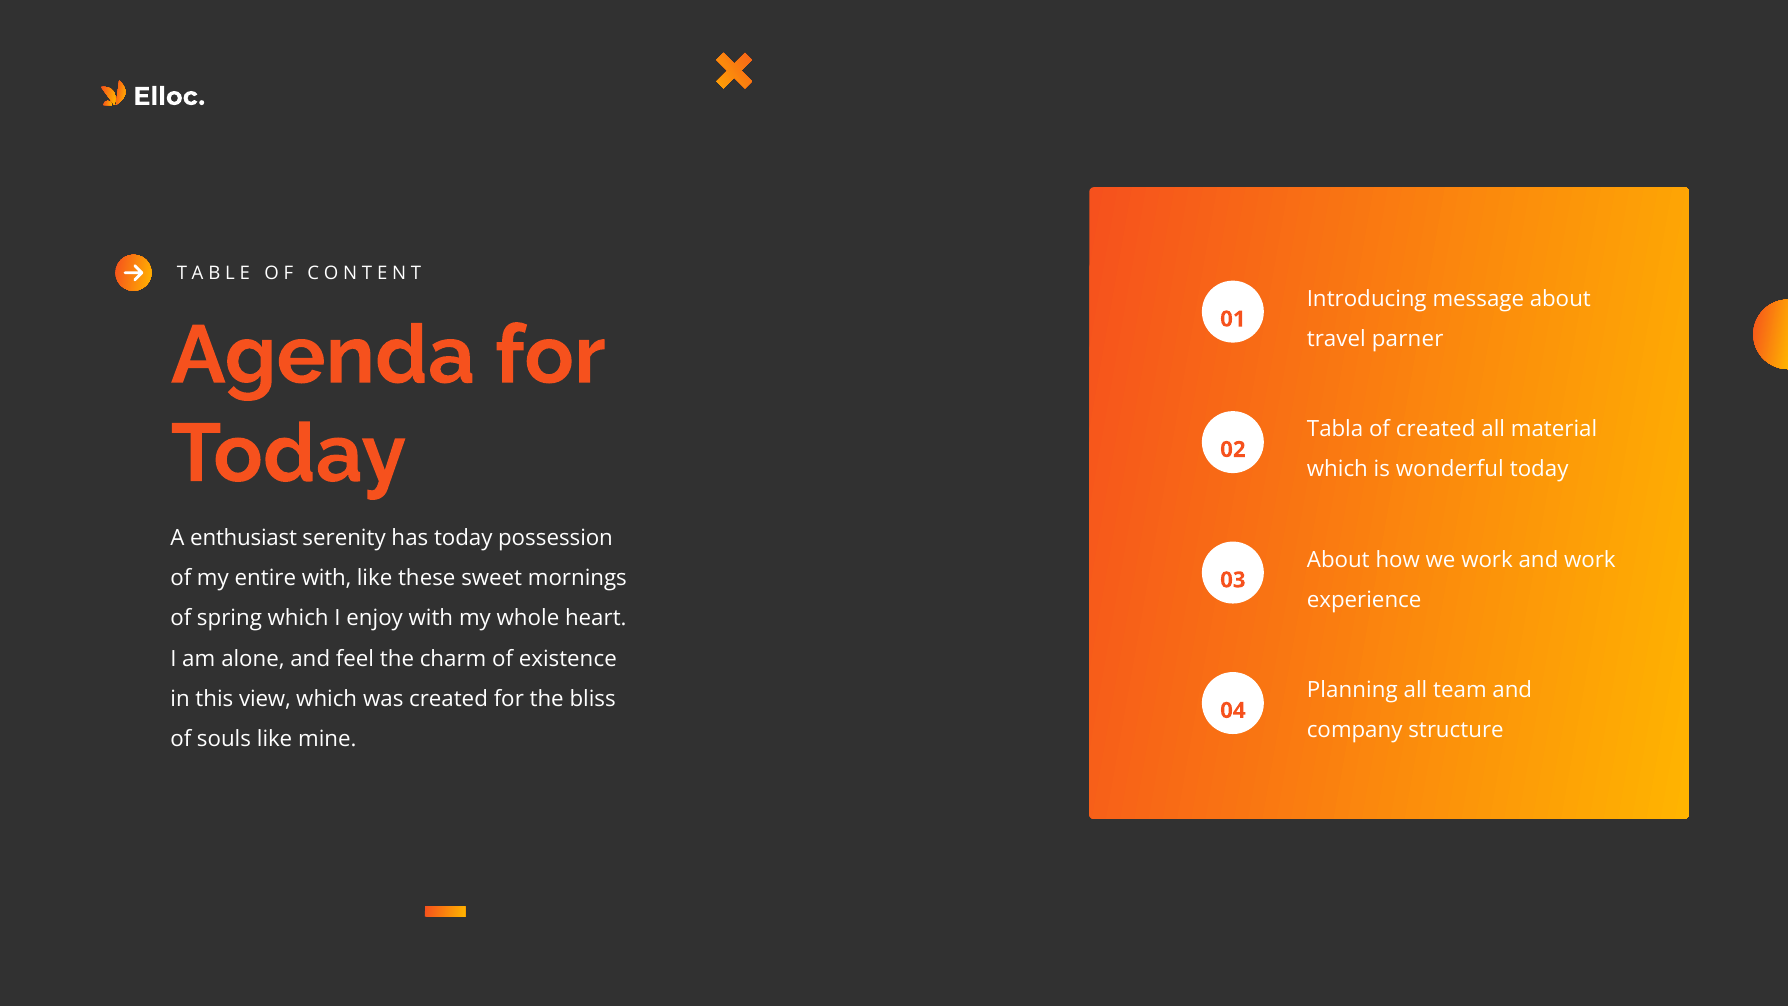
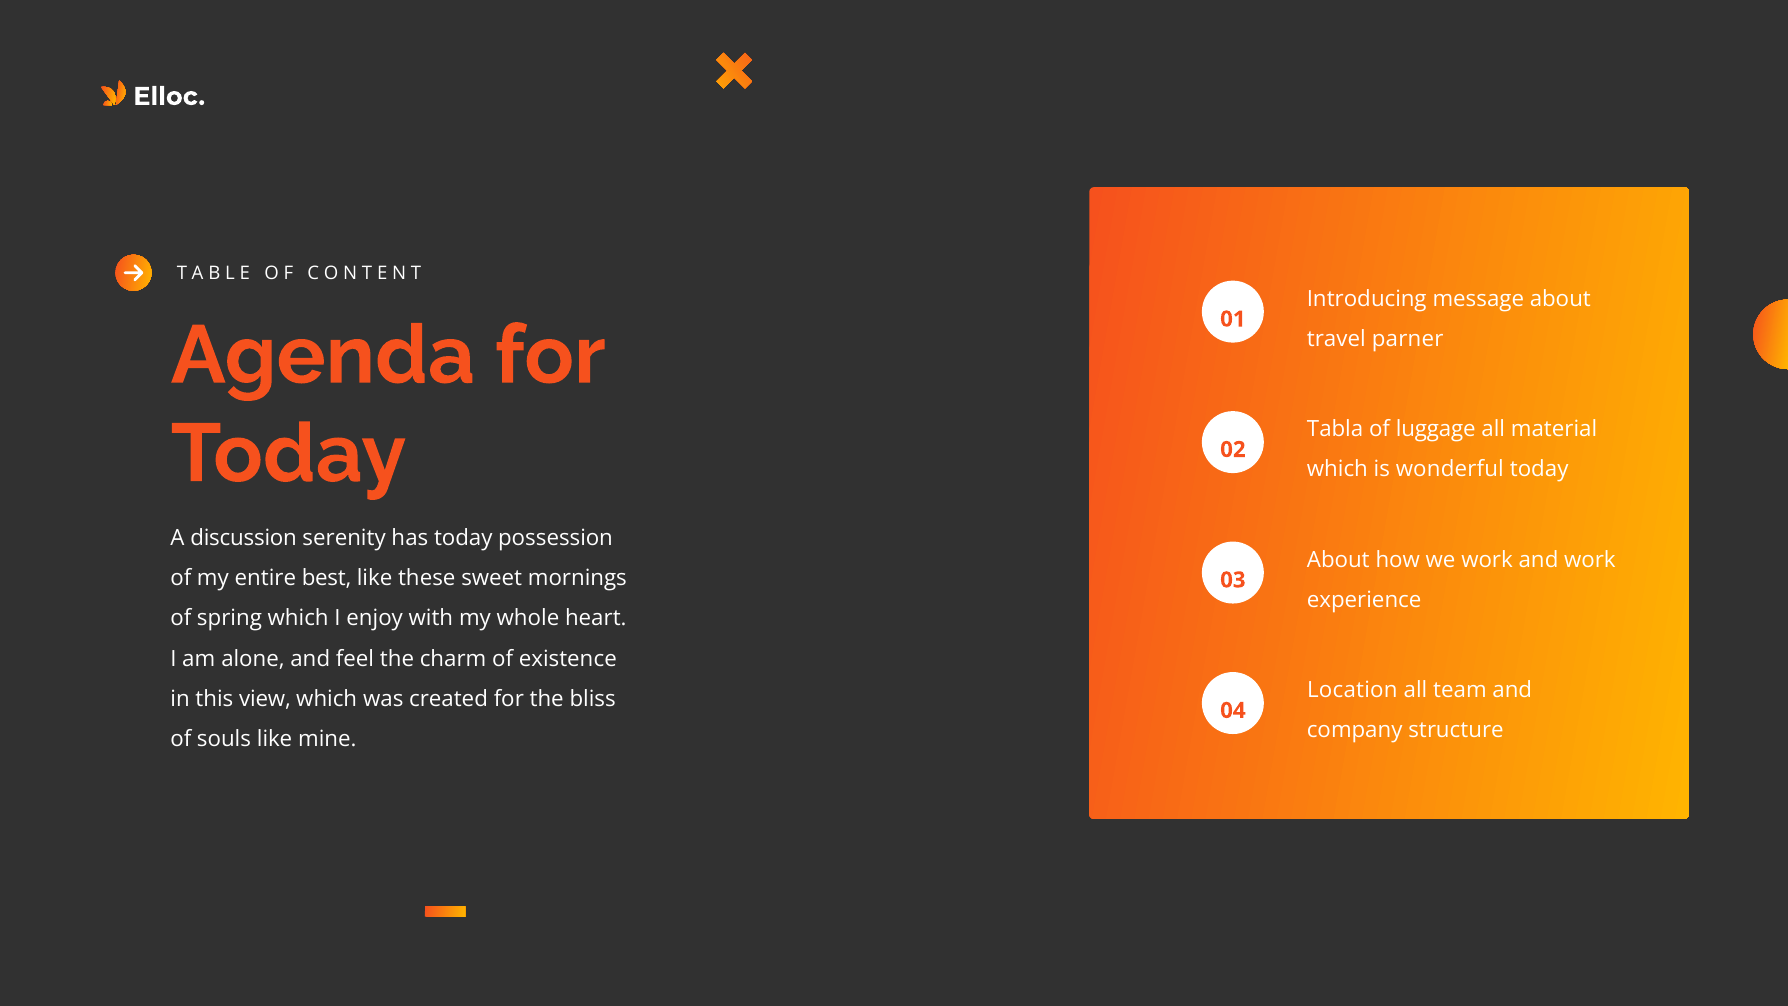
of created: created -> luggage
enthusiast: enthusiast -> discussion
entire with: with -> best
Planning: Planning -> Location
